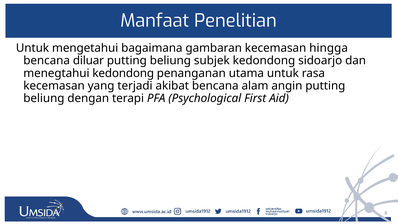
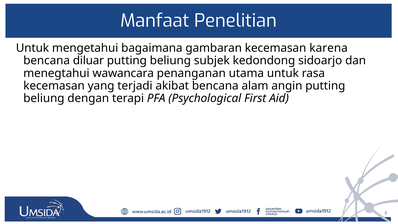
hingga: hingga -> karena
menegtahui kedondong: kedondong -> wawancara
